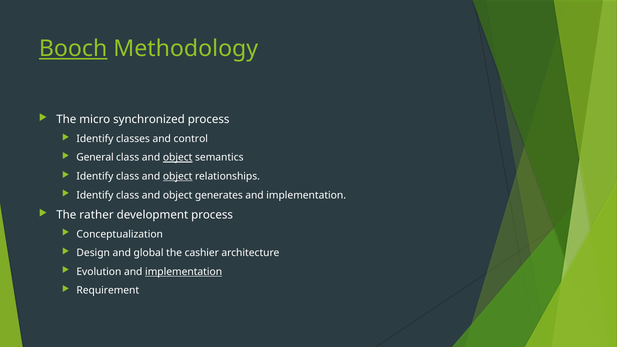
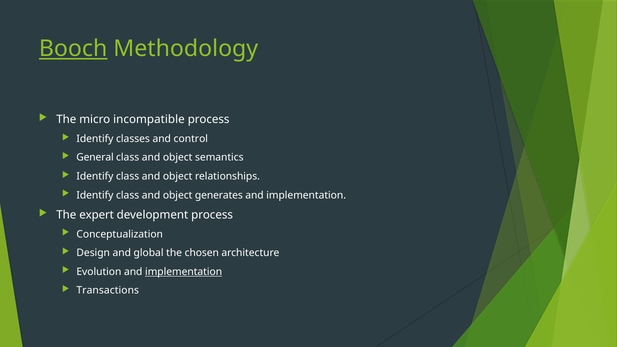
synchronized: synchronized -> incompatible
object at (178, 158) underline: present -> none
object at (178, 176) underline: present -> none
rather: rather -> expert
cashier: cashier -> chosen
Requirement: Requirement -> Transactions
